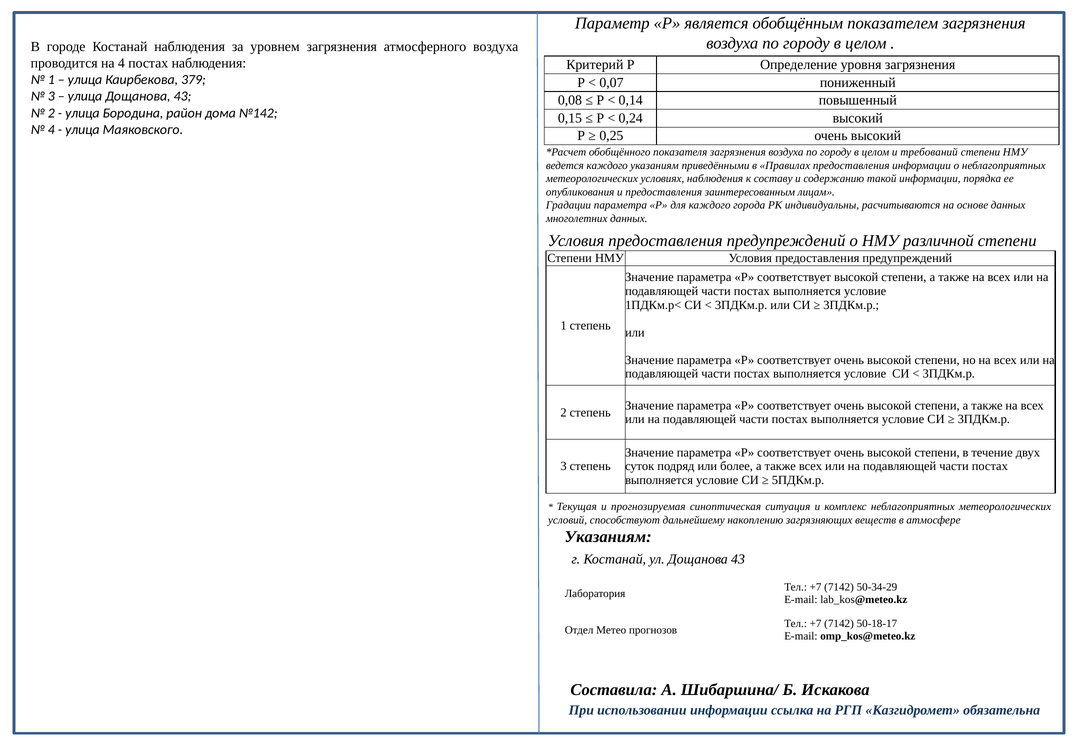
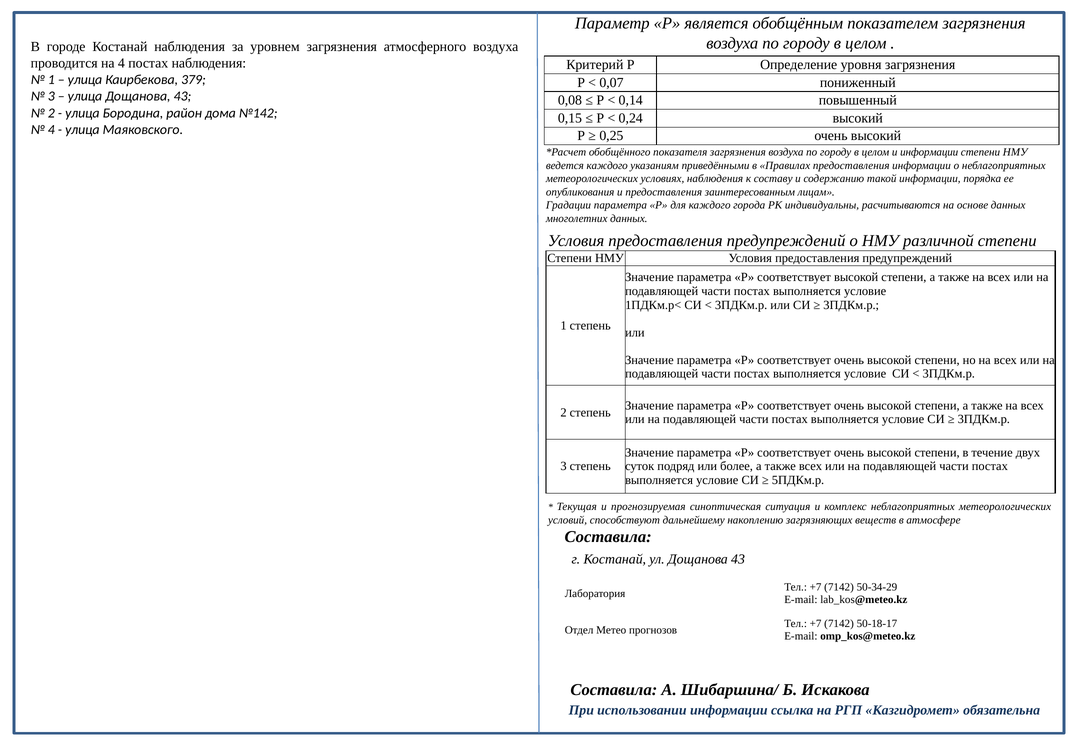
и требований: требований -> информации
Указаниям at (608, 537): Указаниям -> Составила
